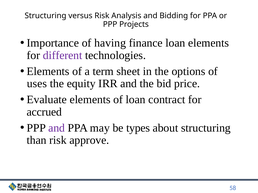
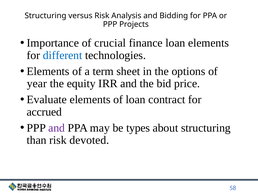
having: having -> crucial
different colour: purple -> blue
uses: uses -> year
approve: approve -> devoted
